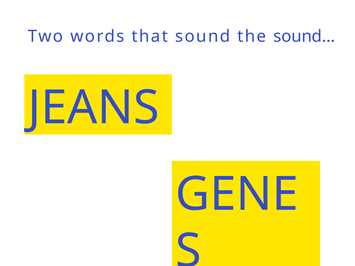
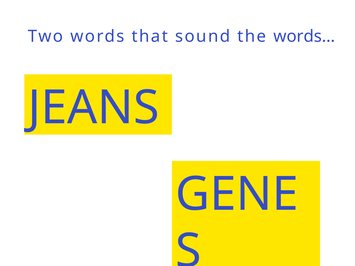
sound…: sound… -> words…
